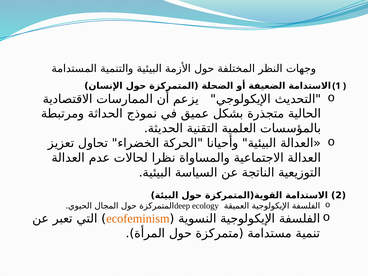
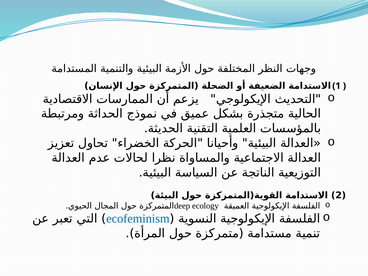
ecofeminism colour: orange -> blue
